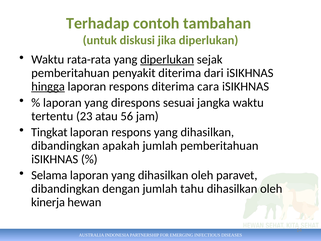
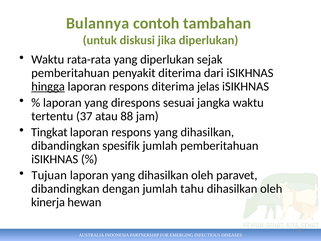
Terhadap: Terhadap -> Bulannya
diperlukan at (167, 60) underline: present -> none
cara: cara -> jelas
23: 23 -> 37
56: 56 -> 88
apakah: apakah -> spesifik
Selama: Selama -> Tujuan
